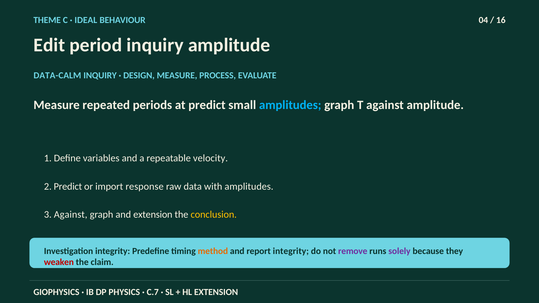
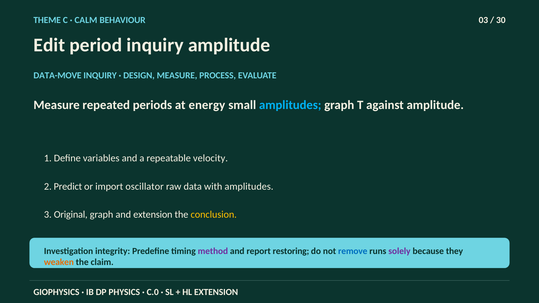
IDEAL: IDEAL -> CALM
04: 04 -> 03
16: 16 -> 30
DATA-CALM: DATA-CALM -> DATA-MOVE
at predict: predict -> energy
response: response -> oscillator
3 Against: Against -> Original
method colour: orange -> purple
report integrity: integrity -> restoring
remove colour: purple -> blue
weaken colour: red -> orange
C.7: C.7 -> C.0
